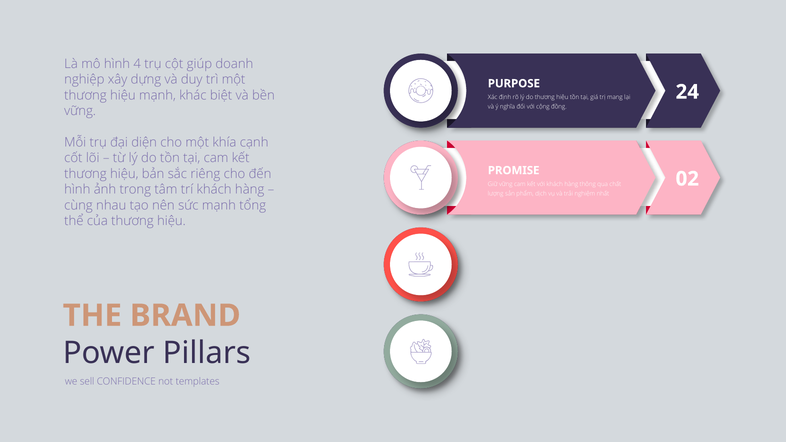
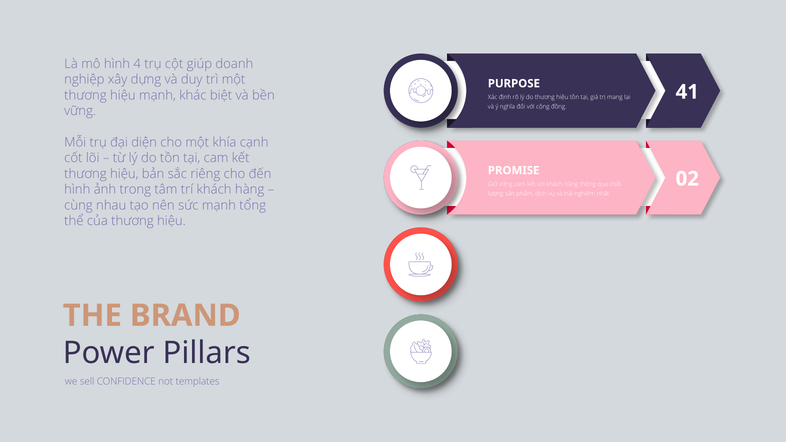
24: 24 -> 41
